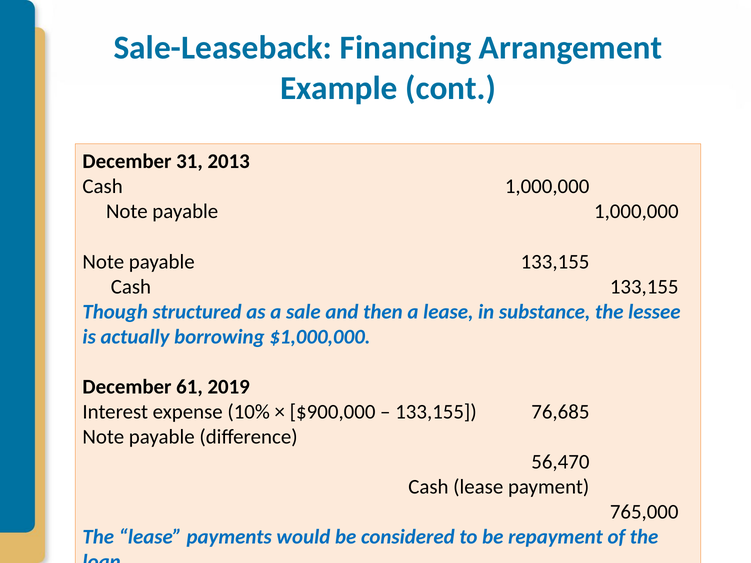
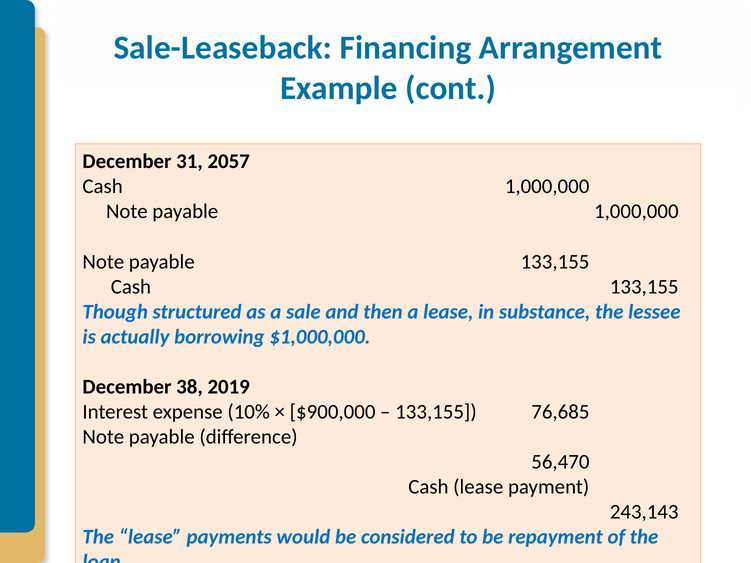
2013: 2013 -> 2057
61: 61 -> 38
765,000: 765,000 -> 243,143
